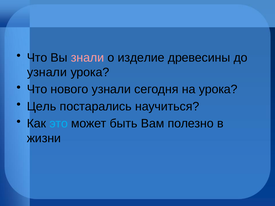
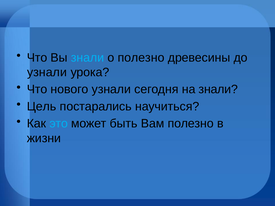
знали at (88, 58) colour: pink -> light blue
о изделие: изделие -> полезно
на урока: урока -> знали
